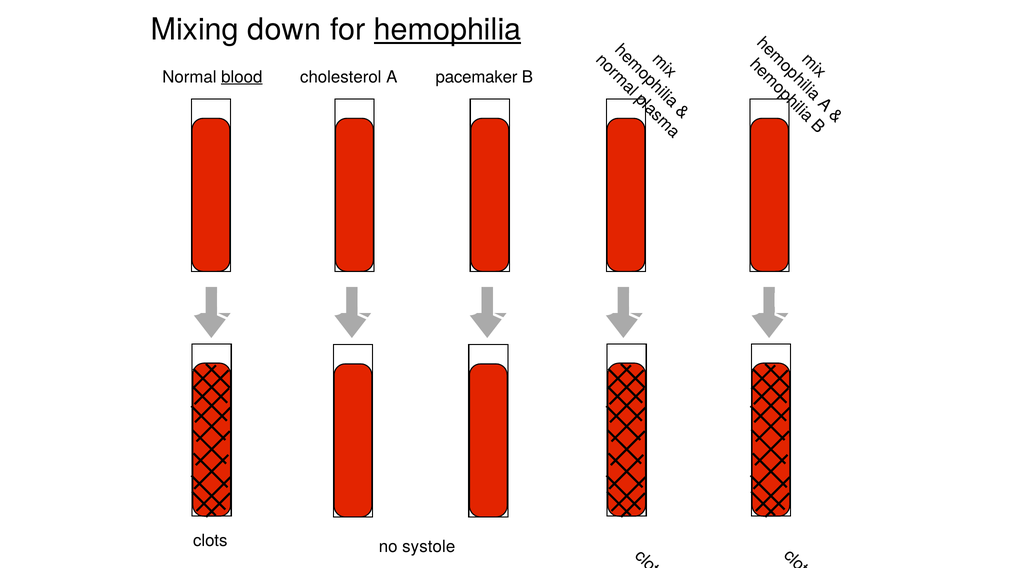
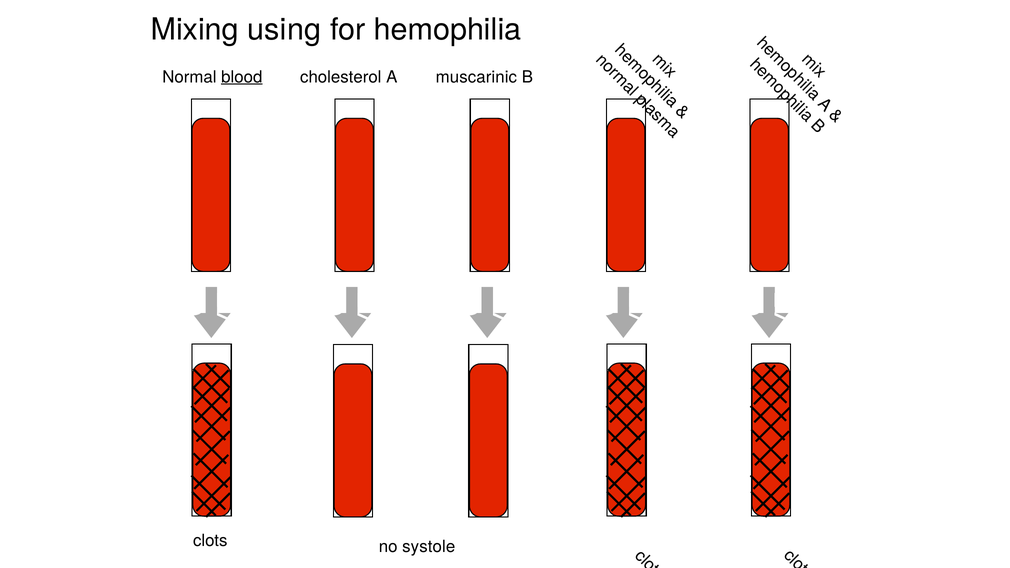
down: down -> using
hemophilia underline: present -> none
pacemaker: pacemaker -> muscarinic
